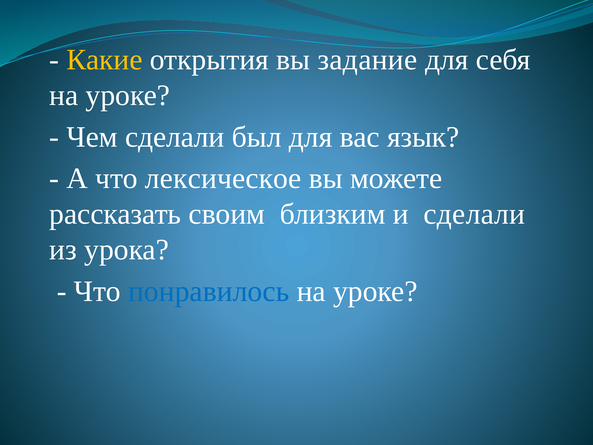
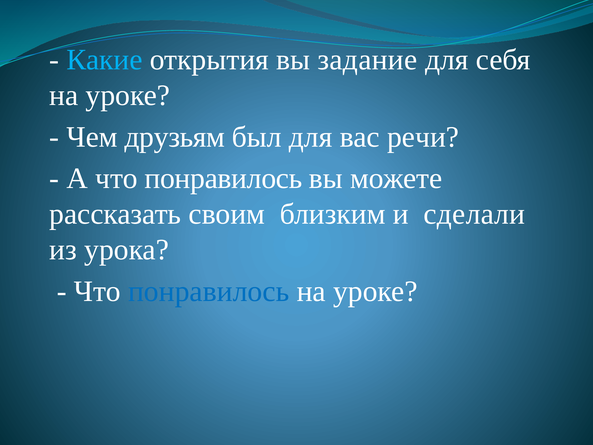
Какие colour: yellow -> light blue
Чем сделали: сделали -> друзьям
язык: язык -> речи
А что лексическое: лексическое -> понравилось
